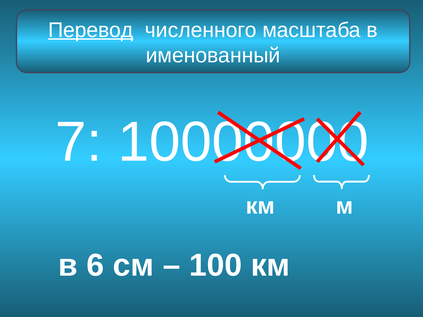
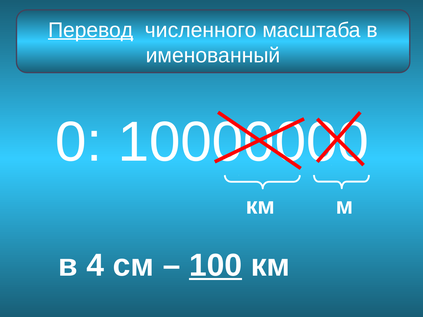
7: 7 -> 0
6: 6 -> 4
100 underline: none -> present
